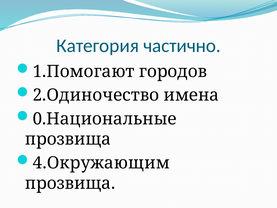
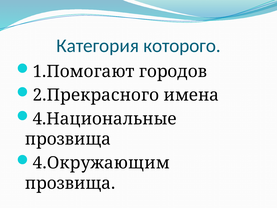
частично: частично -> которого
2.Одиночество: 2.Одиночество -> 2.Прекрасного
0.Национальные: 0.Национальные -> 4.Национальные
